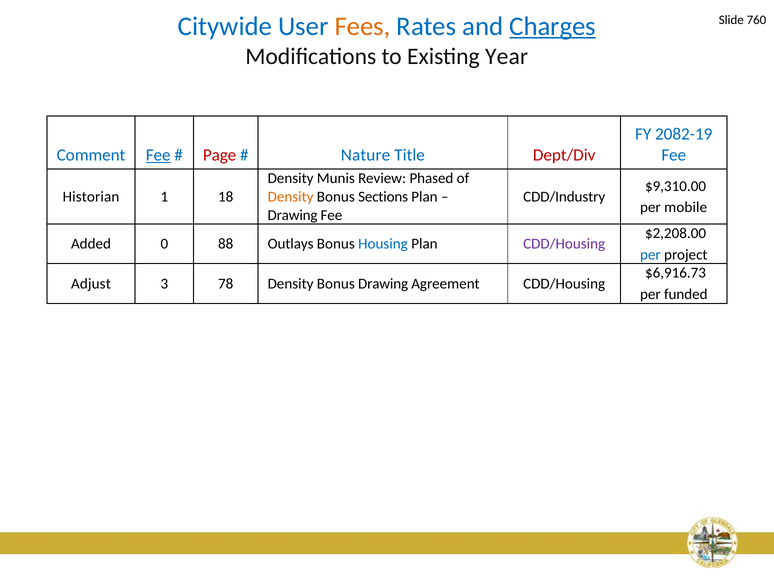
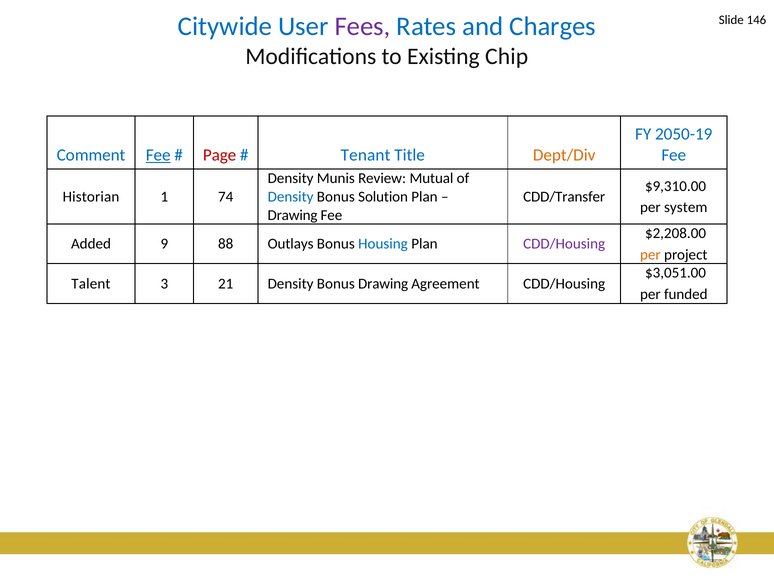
760: 760 -> 146
Fees colour: orange -> purple
Charges underline: present -> none
Year: Year -> Chip
2082-19: 2082-19 -> 2050-19
Nature: Nature -> Tenant
Dept/Div colour: red -> orange
Phased: Phased -> Mutual
18: 18 -> 74
Density at (291, 197) colour: orange -> blue
Sections: Sections -> Solution
CDD/Industry: CDD/Industry -> CDD/Transfer
mobile: mobile -> system
0: 0 -> 9
per at (650, 255) colour: blue -> orange
$6,916.73: $6,916.73 -> $3,051.00
Adjust: Adjust -> Talent
78: 78 -> 21
